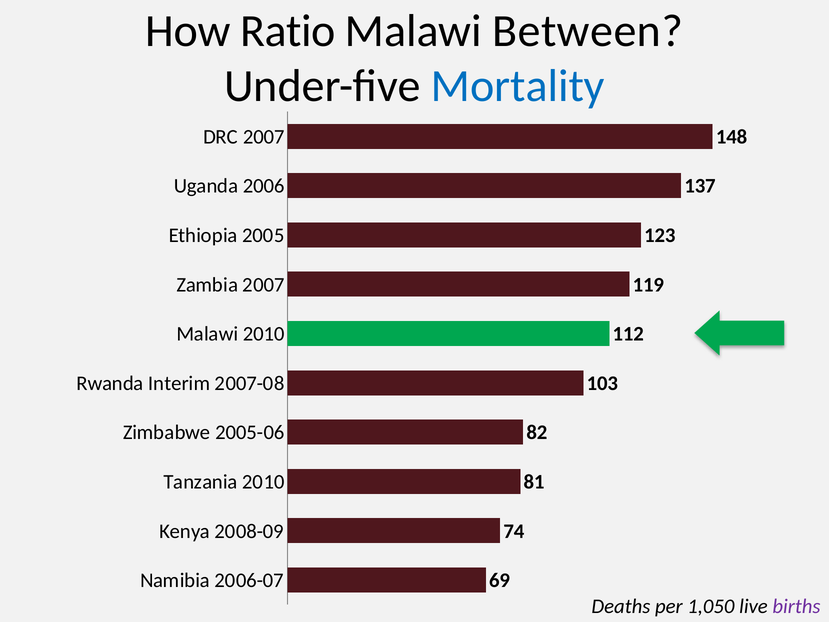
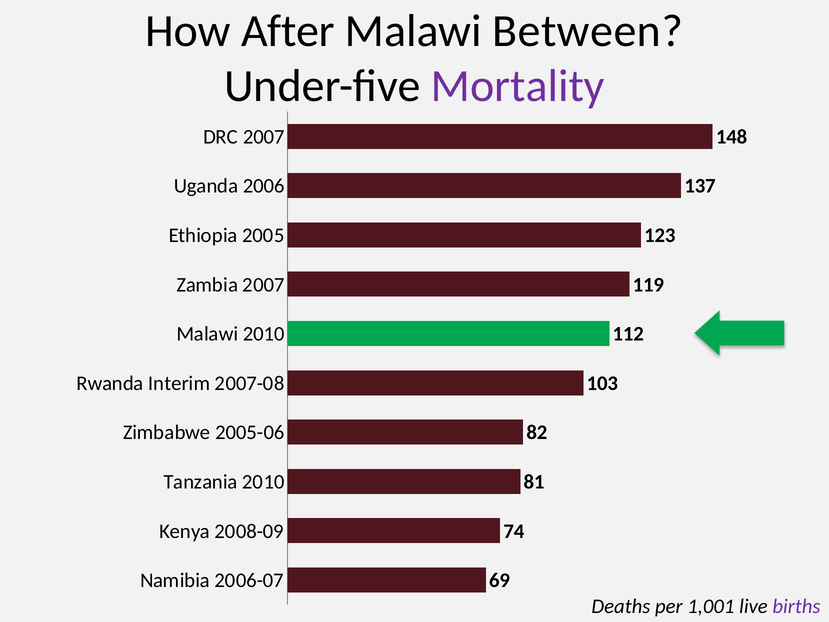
Ratio: Ratio -> After
Mortality colour: blue -> purple
1,050: 1,050 -> 1,001
